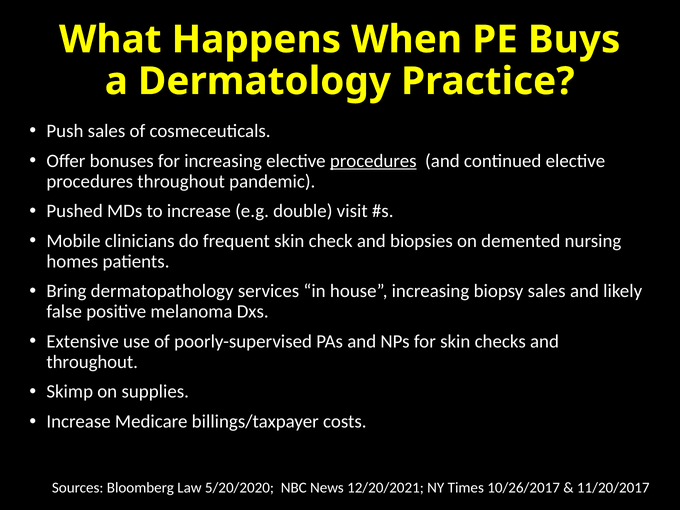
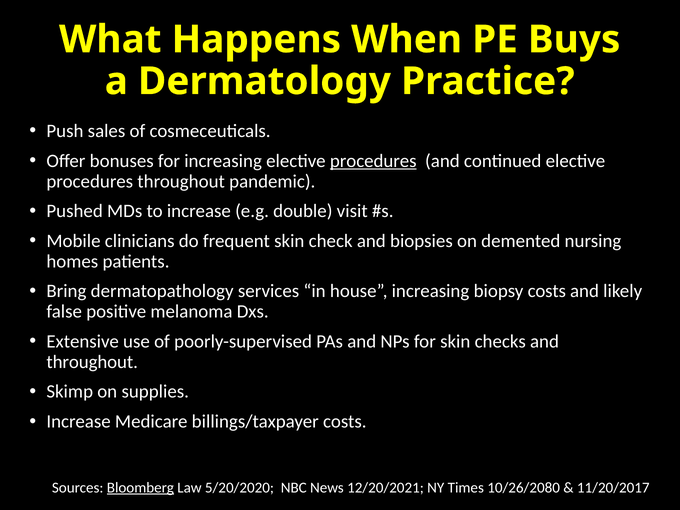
biopsy sales: sales -> costs
Bloomberg underline: none -> present
10/26/2017: 10/26/2017 -> 10/26/2080
